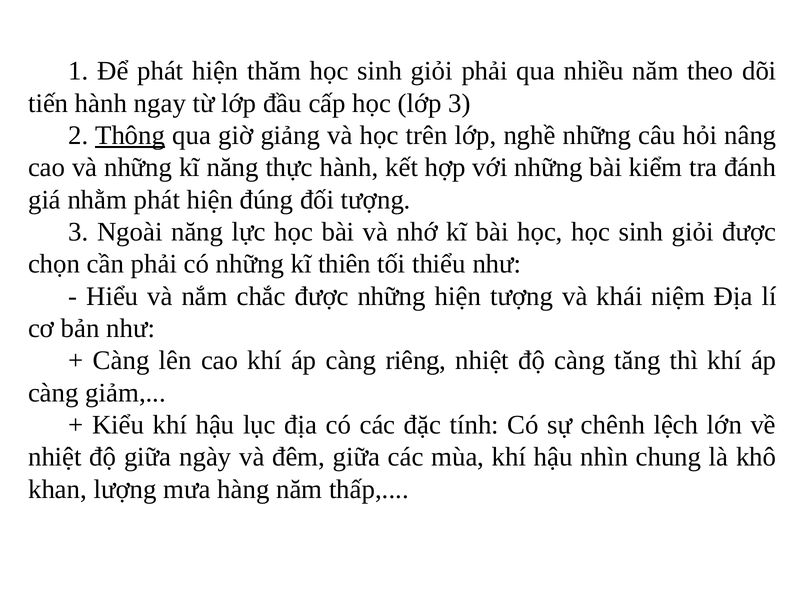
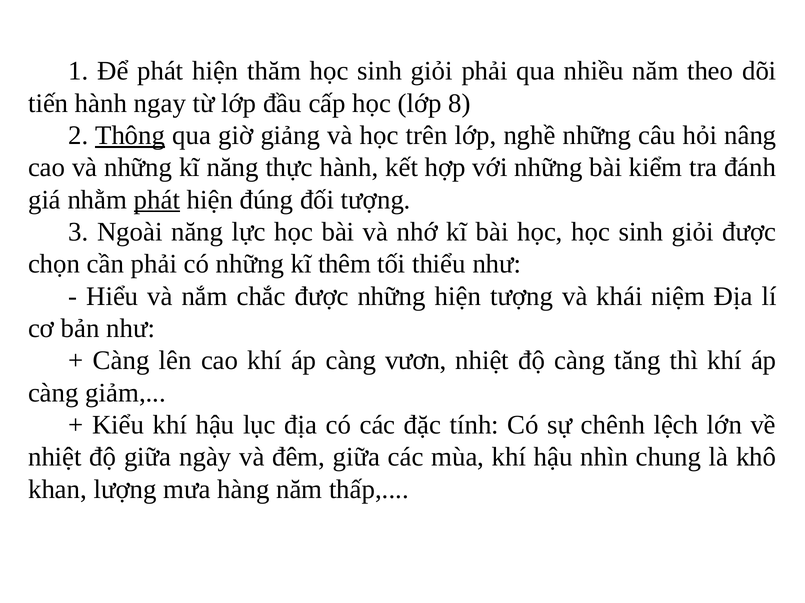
lớp 3: 3 -> 8
phát at (157, 200) underline: none -> present
thiên: thiên -> thêm
riêng: riêng -> vươn
